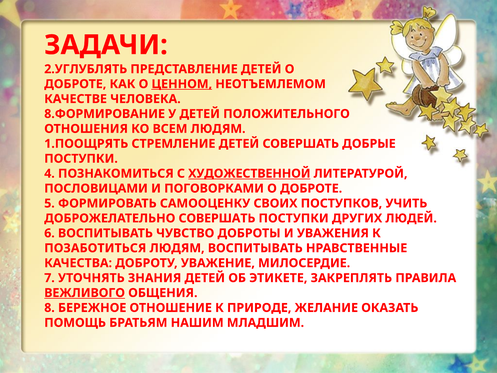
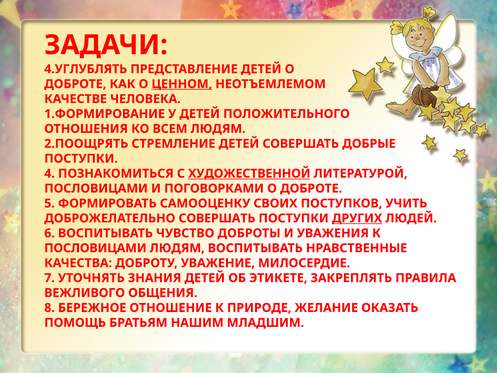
2.УГЛУБЛЯТЬ: 2.УГЛУБЛЯТЬ -> 4.УГЛУБЛЯТЬ
8.ФОРМИРОВАНИЕ: 8.ФОРМИРОВАНИЕ -> 1.ФОРМИРОВАНИЕ
1.ПООЩРЯТЬ: 1.ПООЩРЯТЬ -> 2.ПООЩРЯТЬ
ДРУГИХ underline: none -> present
ПОЗАБОТИТЬСЯ at (95, 248): ПОЗАБОТИТЬСЯ -> ПОСЛОВИЦАМИ
ВЕЖЛИВОГО underline: present -> none
